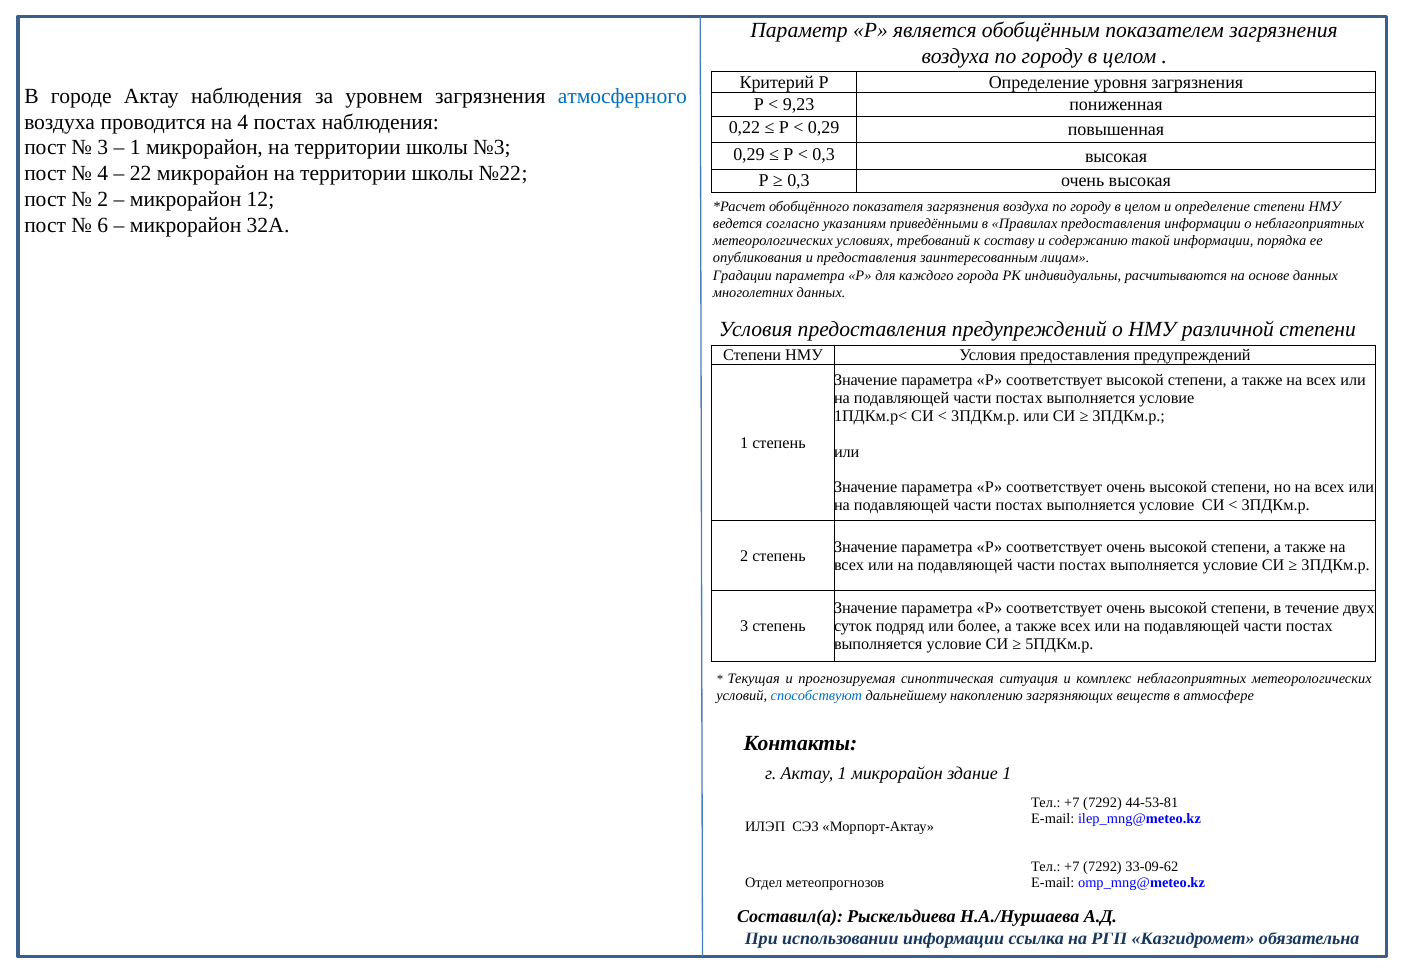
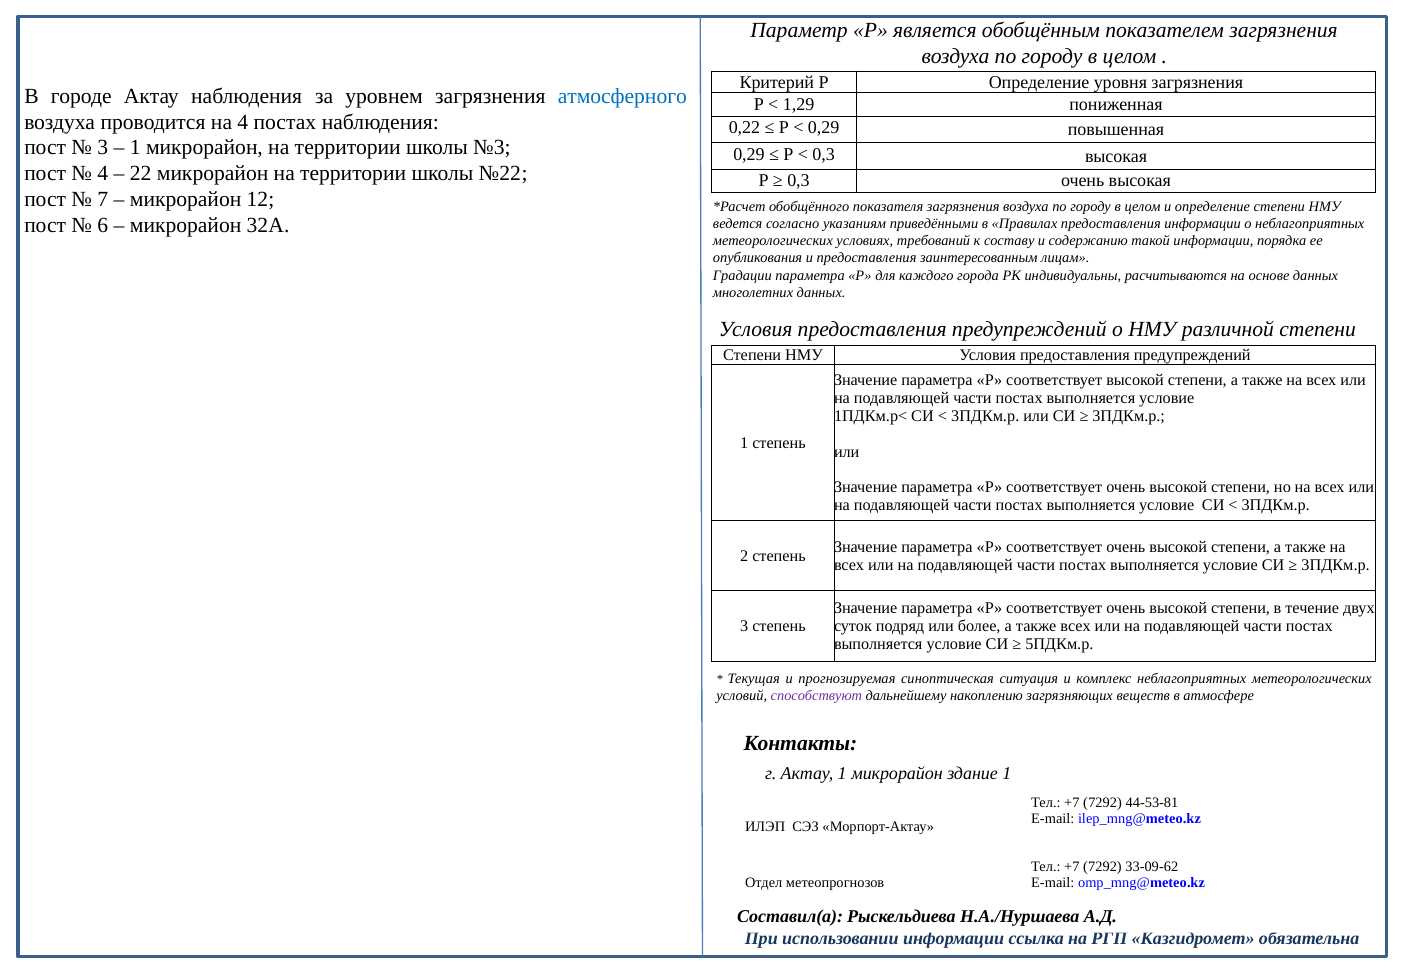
9,23: 9,23 -> 1,29
2 at (103, 200): 2 -> 7
способствуют colour: blue -> purple
